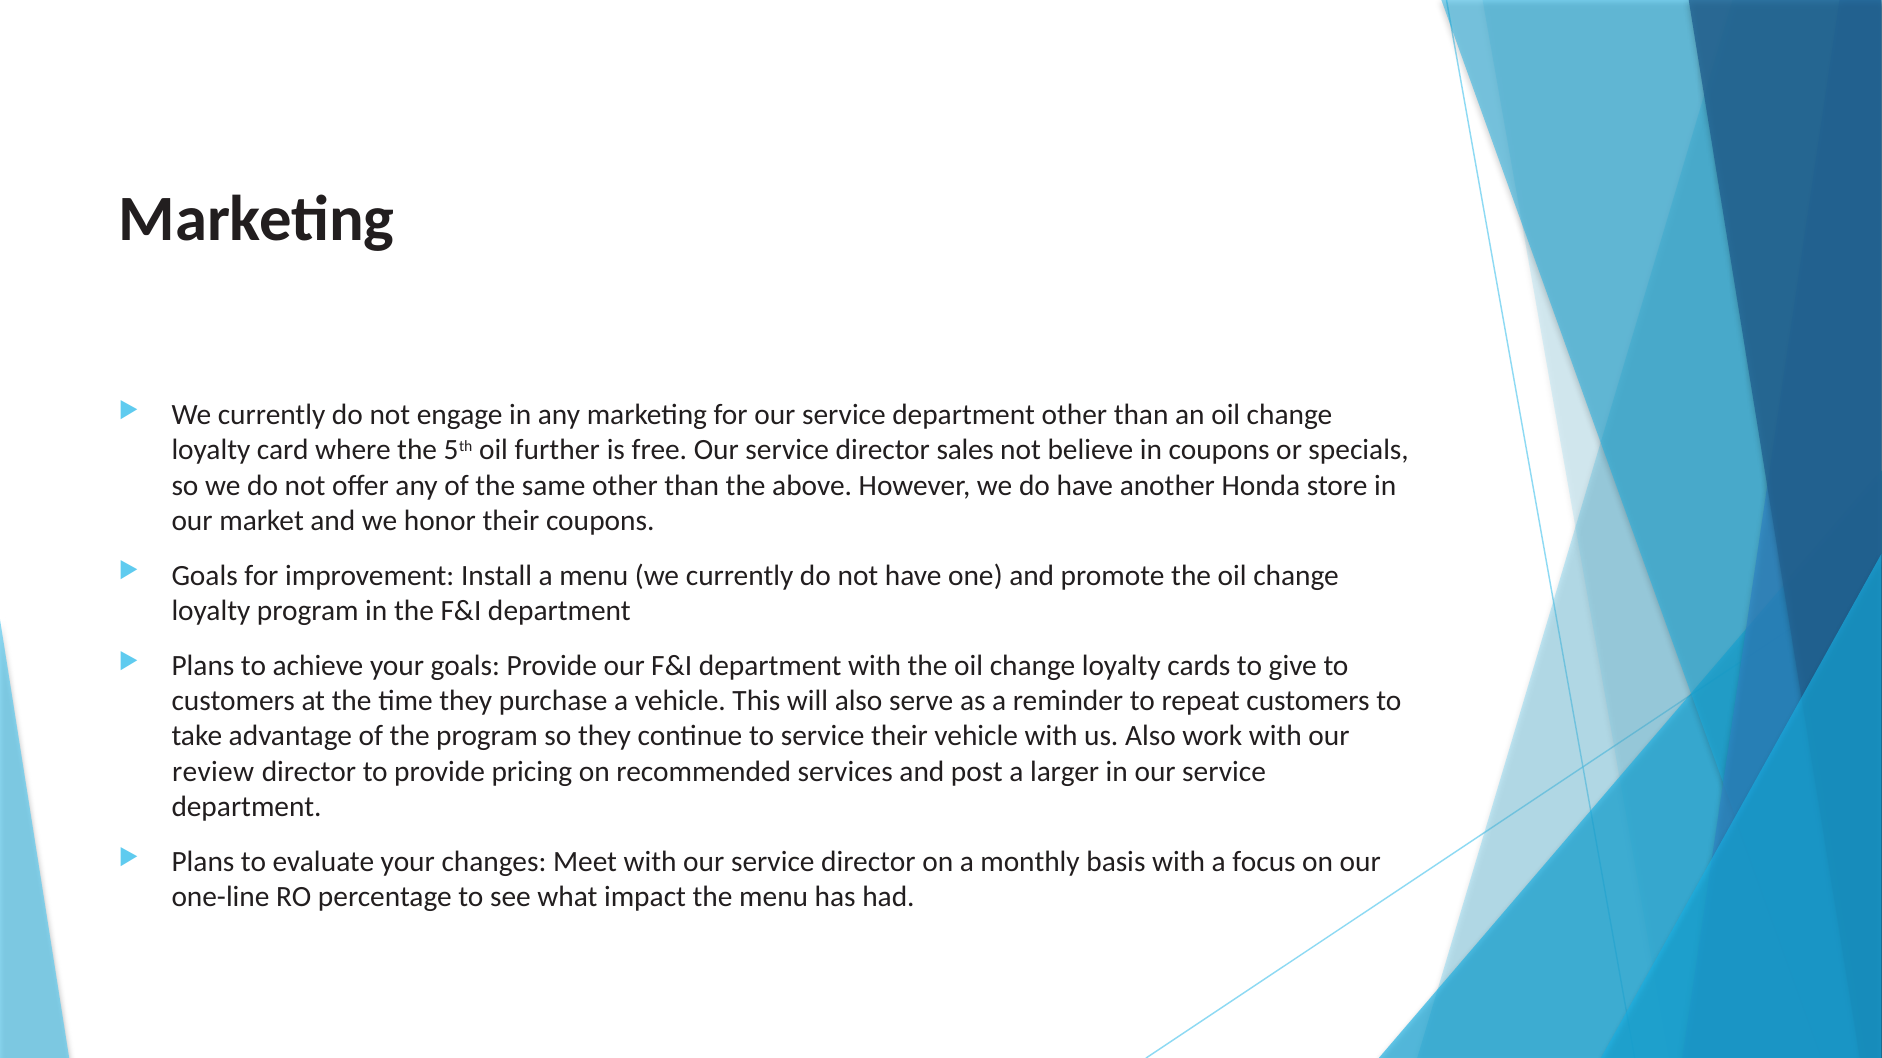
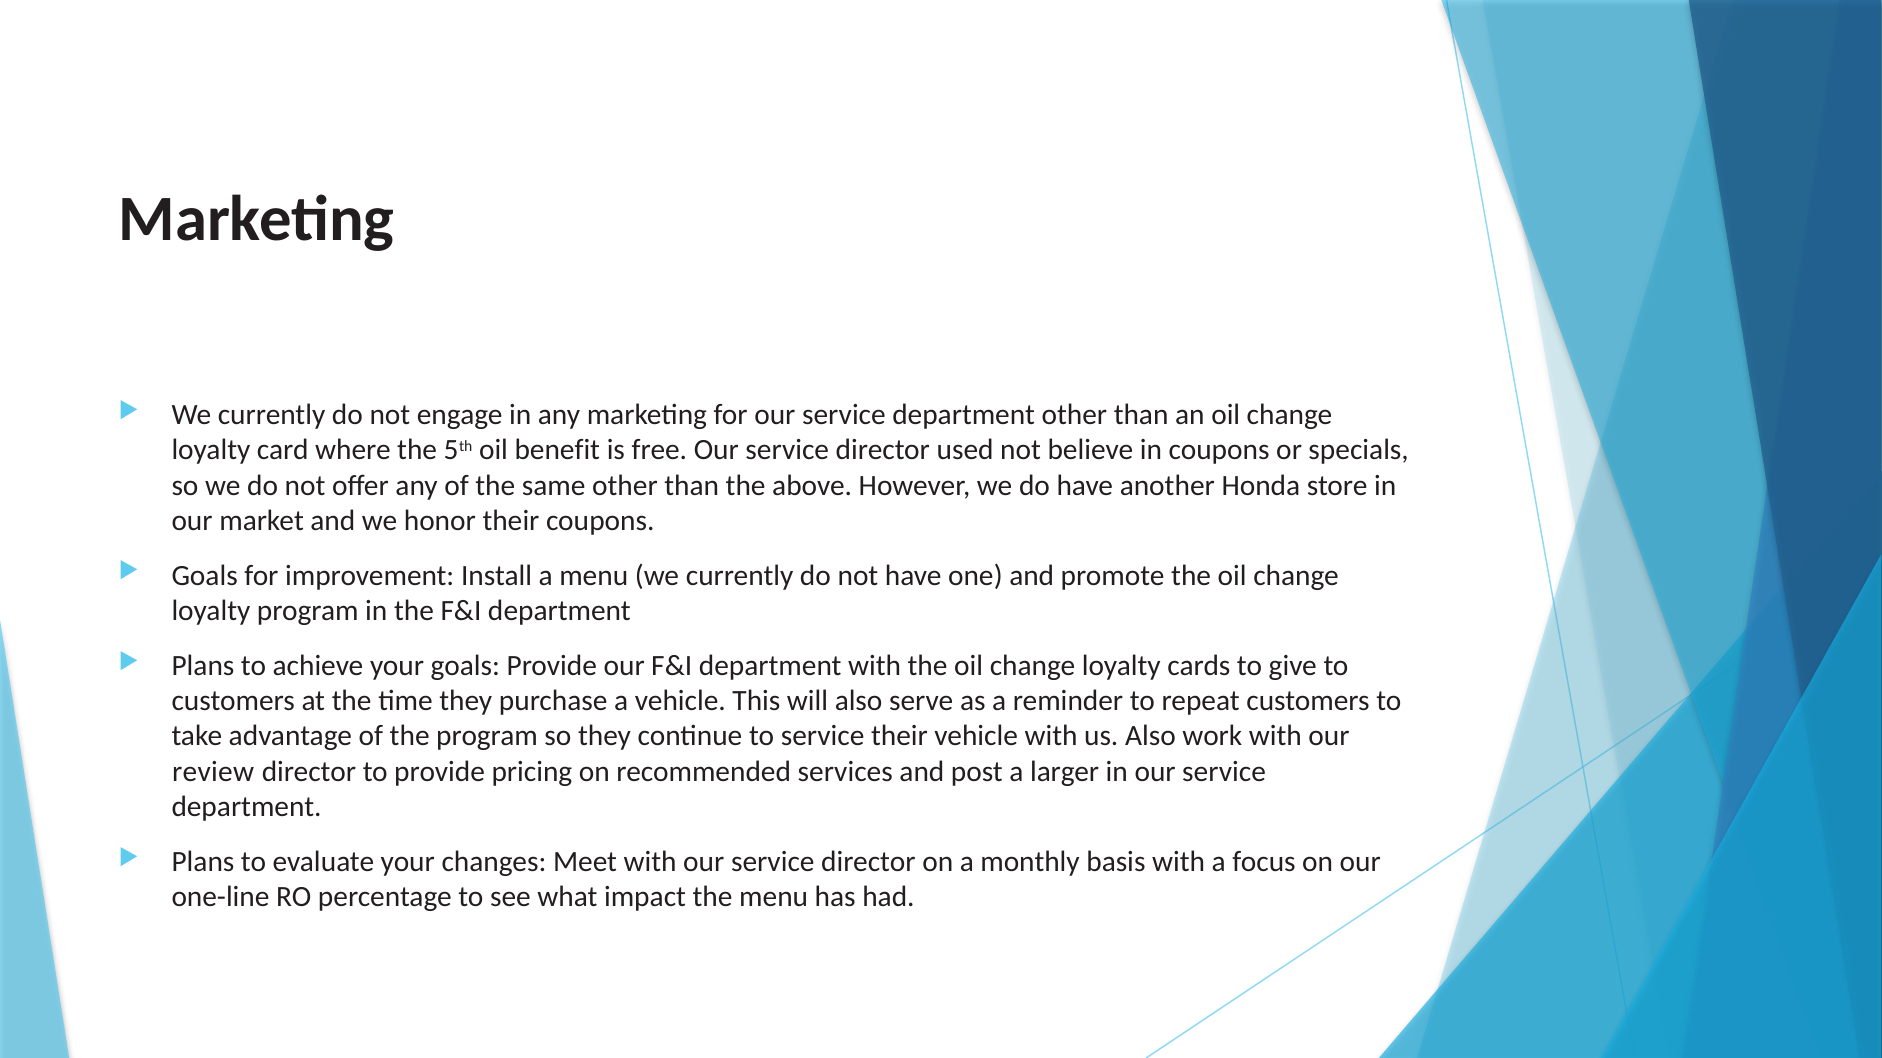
further: further -> benefit
sales: sales -> used
